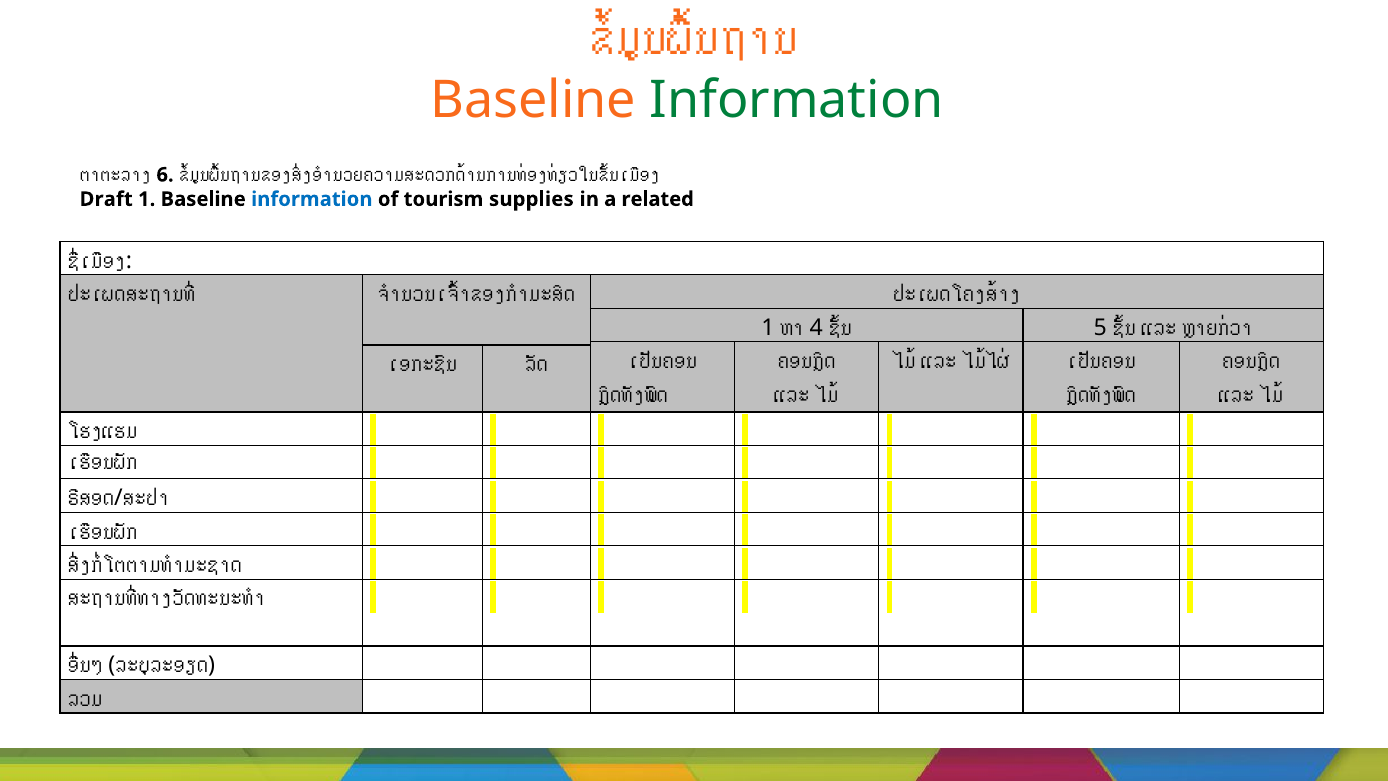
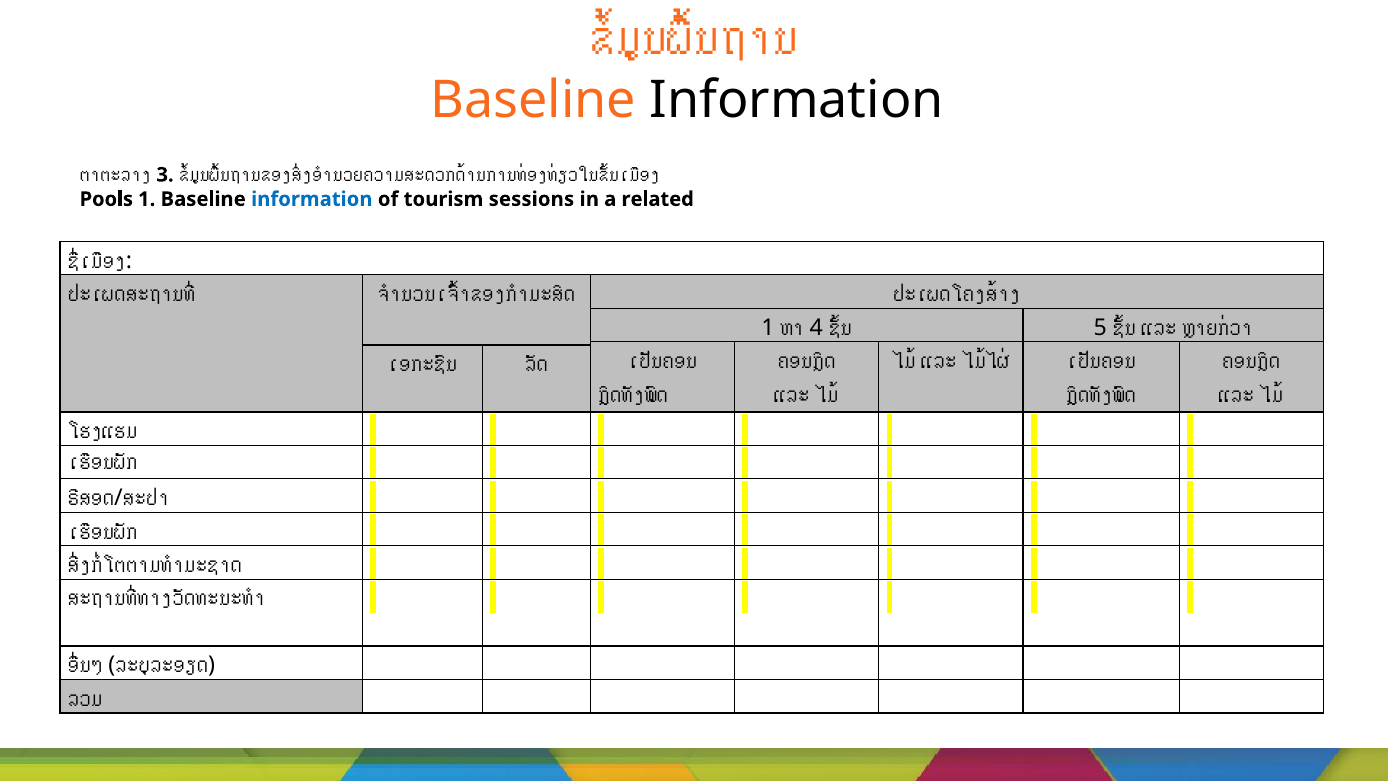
Information at (797, 100) colour: green -> black
6: 6 -> 3
Draft: Draft -> Pools
supplies: supplies -> sessions
